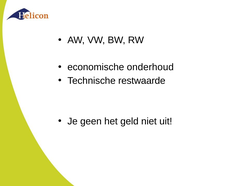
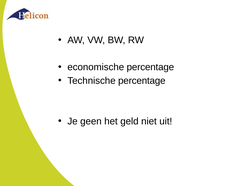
economische onderhoud: onderhoud -> percentage
Technische restwaarde: restwaarde -> percentage
